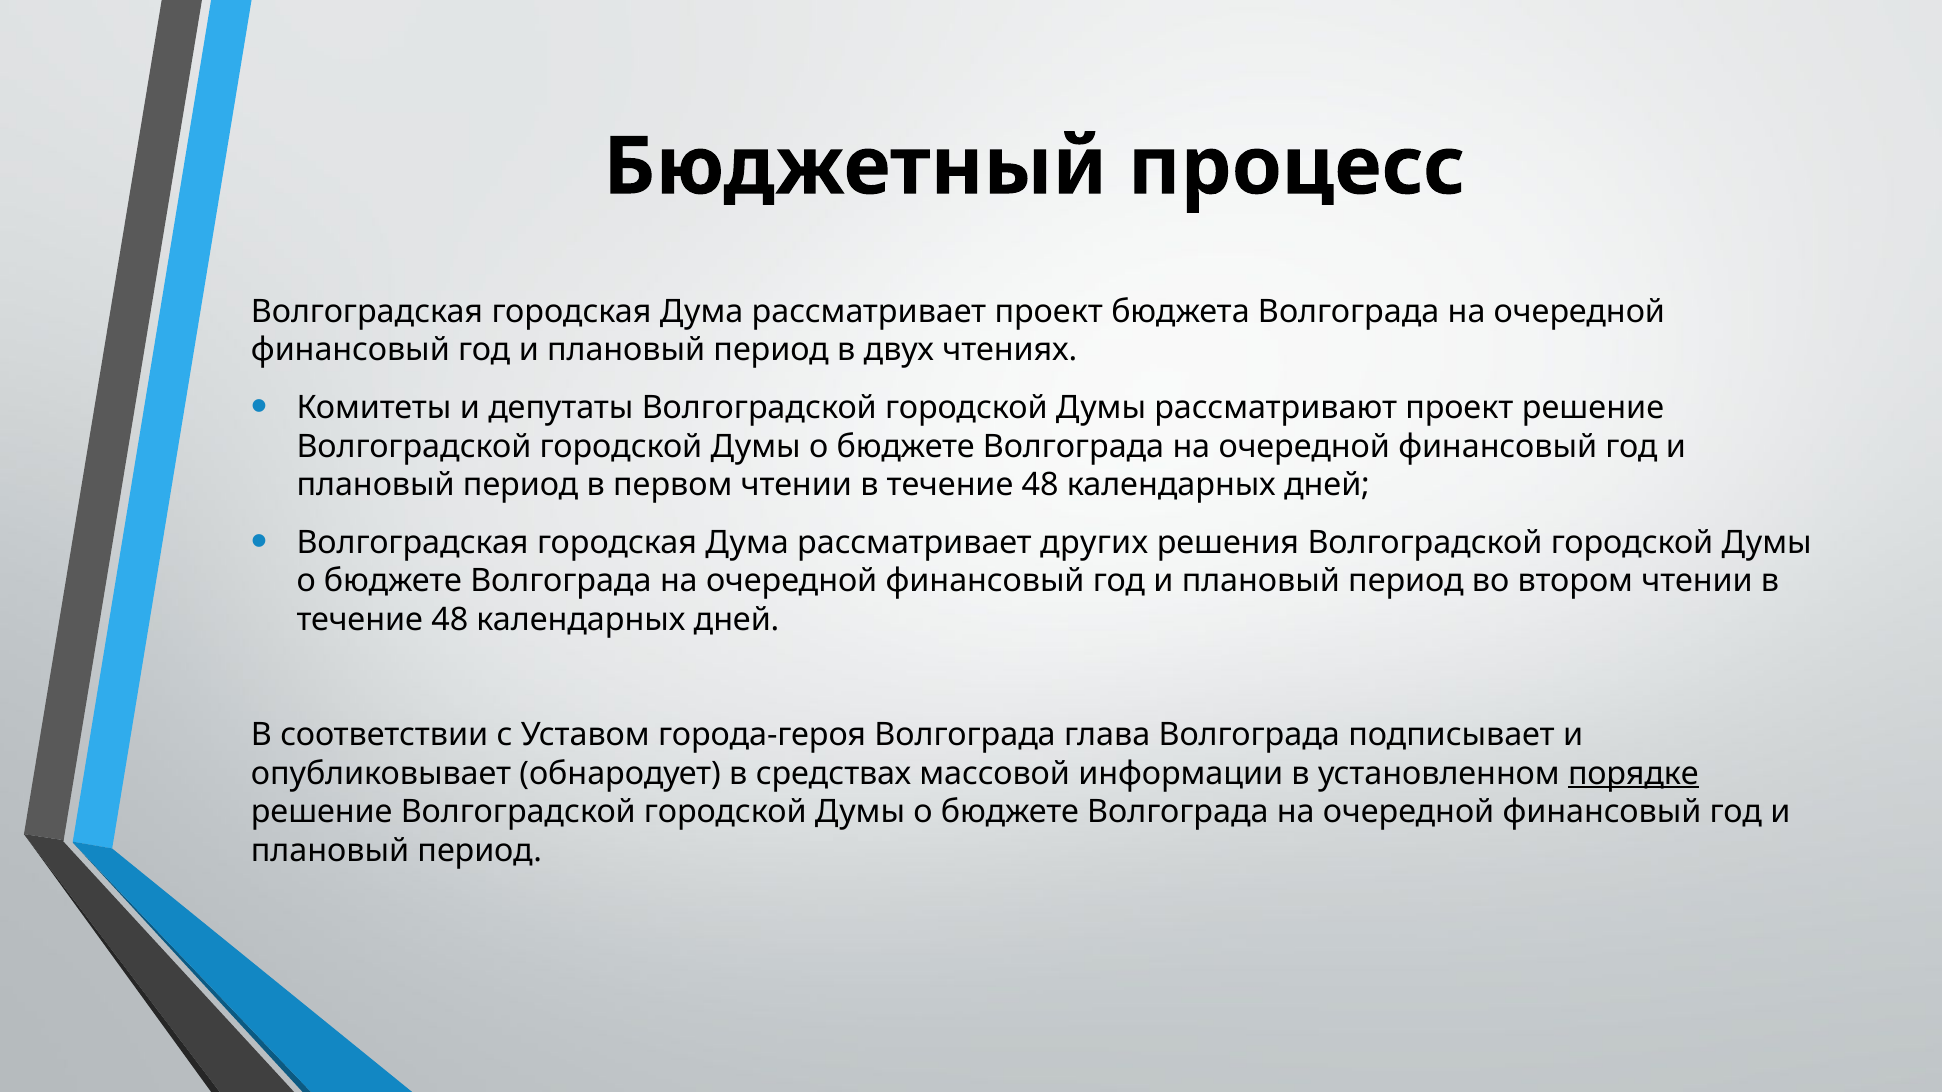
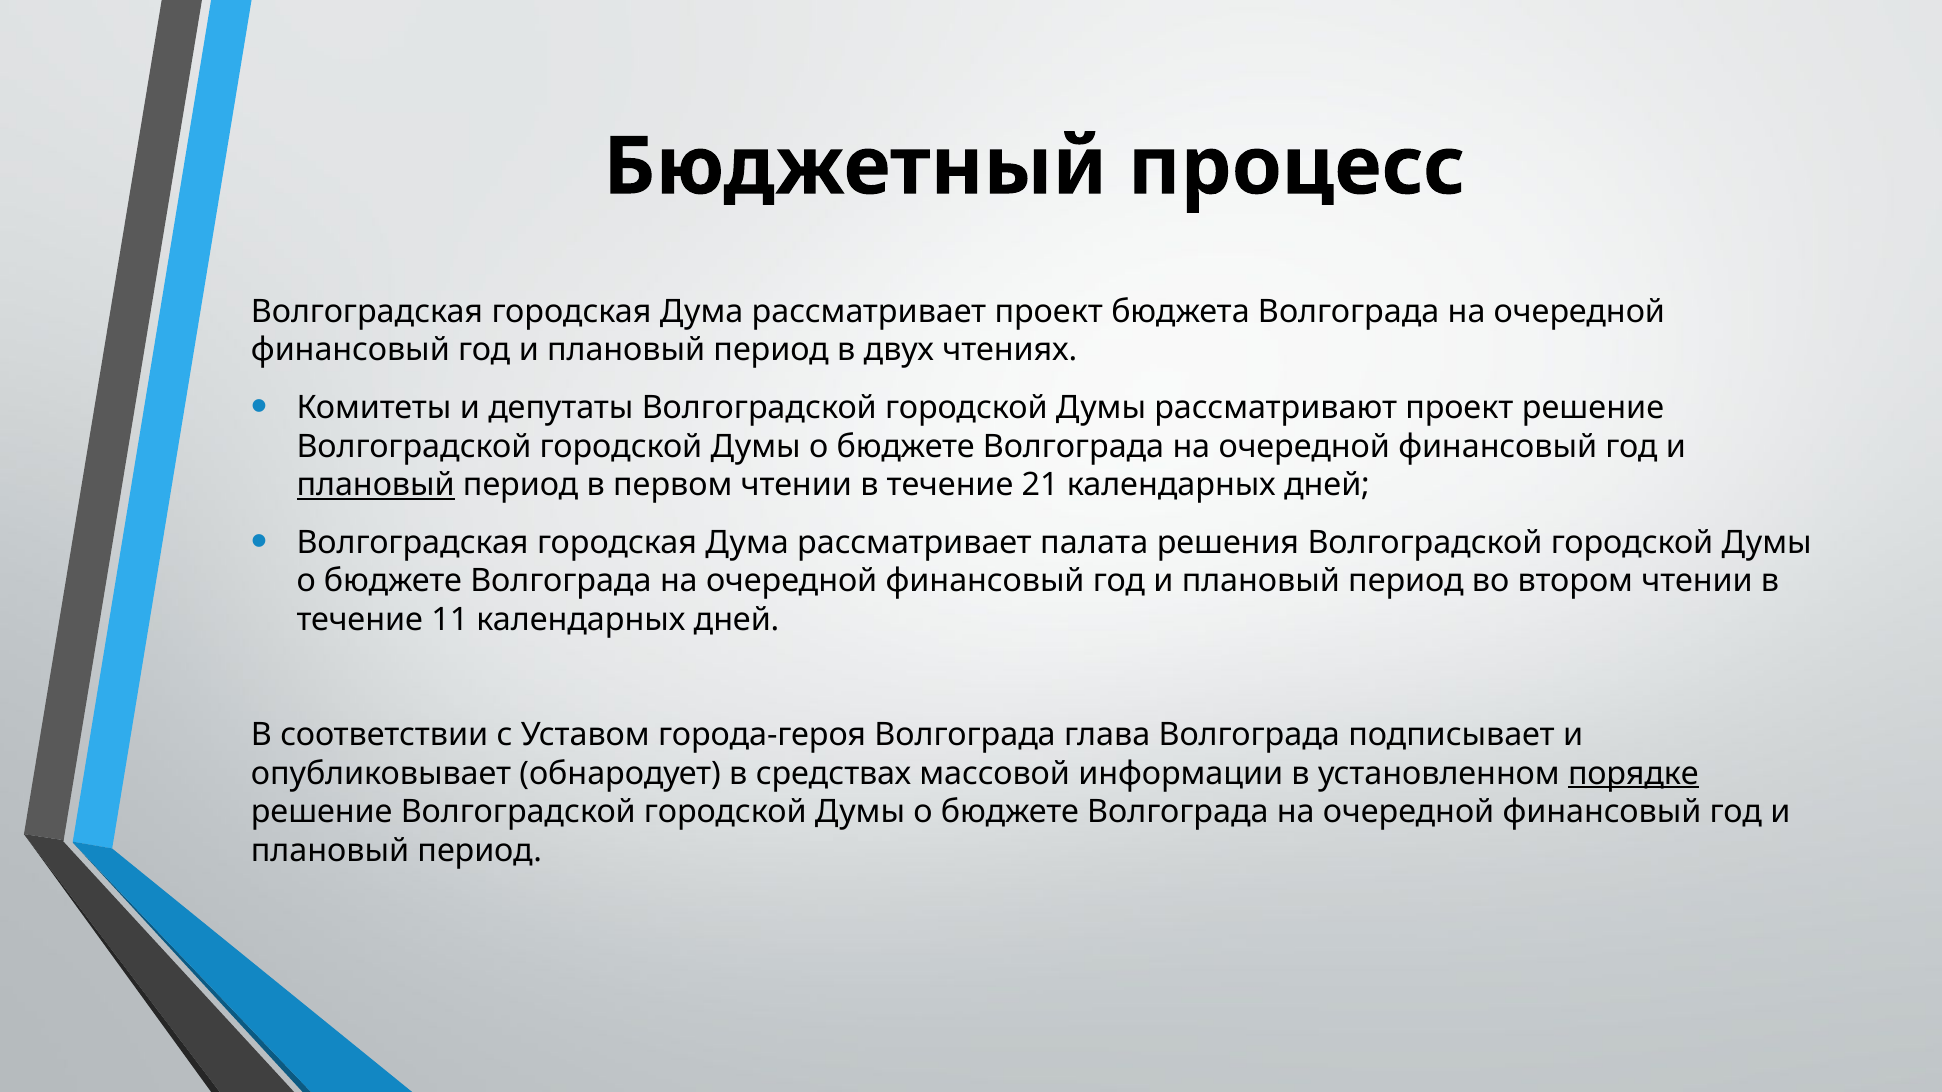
плановый at (376, 485) underline: none -> present
48 at (1040, 485): 48 -> 21
других: других -> палата
48 at (450, 620): 48 -> 11
